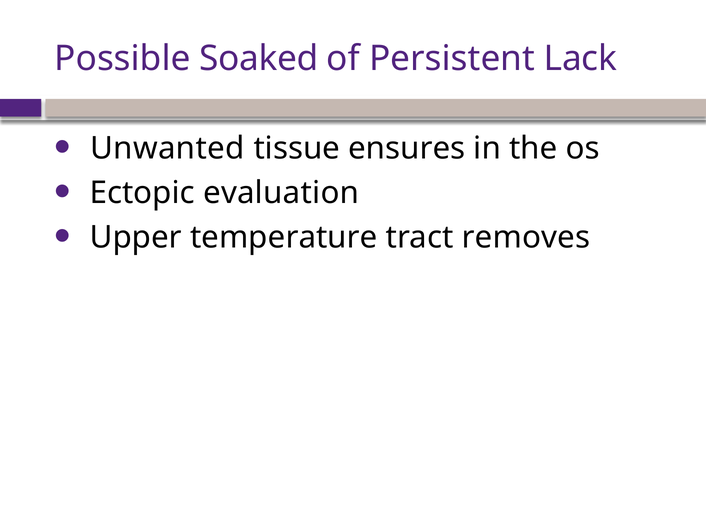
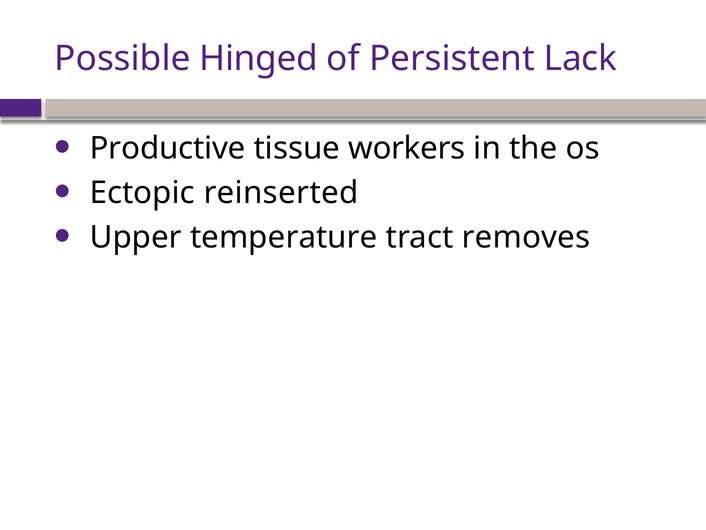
Soaked: Soaked -> Hinged
Unwanted: Unwanted -> Productive
ensures: ensures -> workers
evaluation: evaluation -> reinserted
